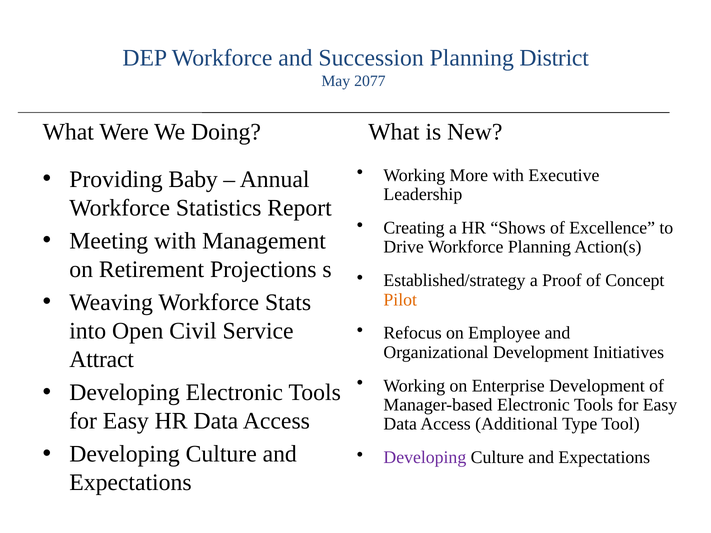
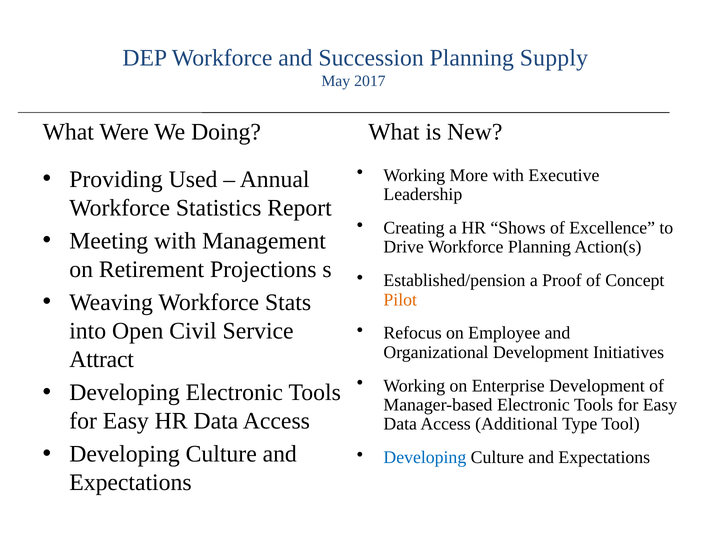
District: District -> Supply
2077: 2077 -> 2017
Baby: Baby -> Used
Established/strategy: Established/strategy -> Established/pension
Developing at (425, 458) colour: purple -> blue
